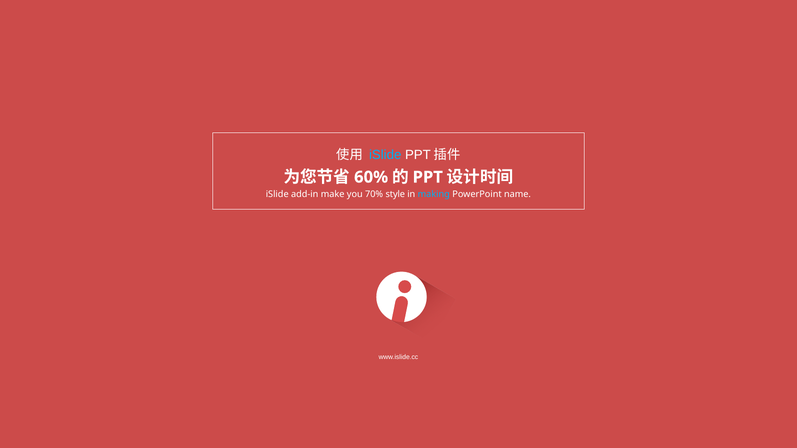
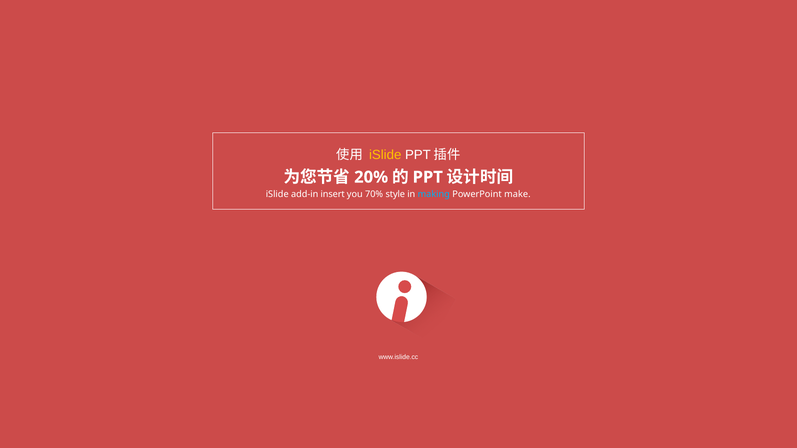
iSlide at (385, 155) colour: light blue -> yellow
60%: 60% -> 20%
make: make -> insert
name: name -> make
